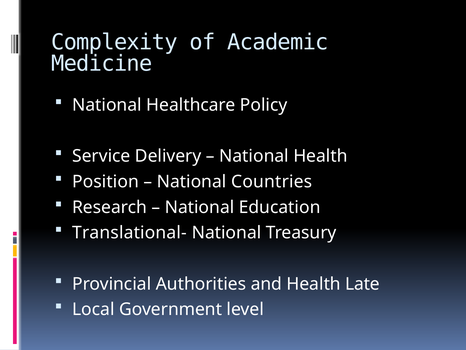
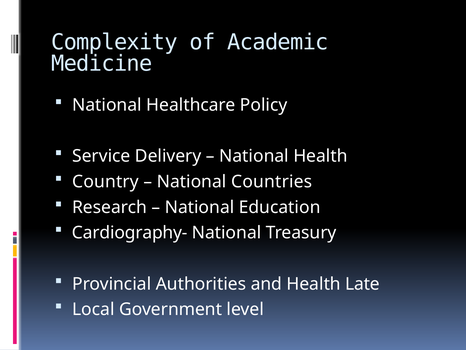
Position: Position -> Country
Translational-: Translational- -> Cardiography-
